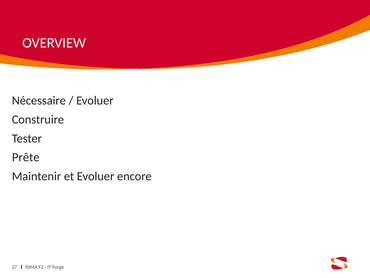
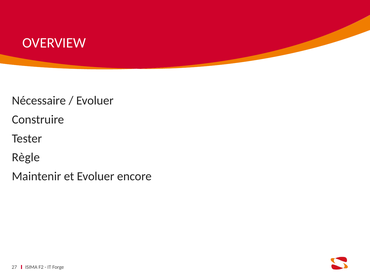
Prête: Prête -> Règle
